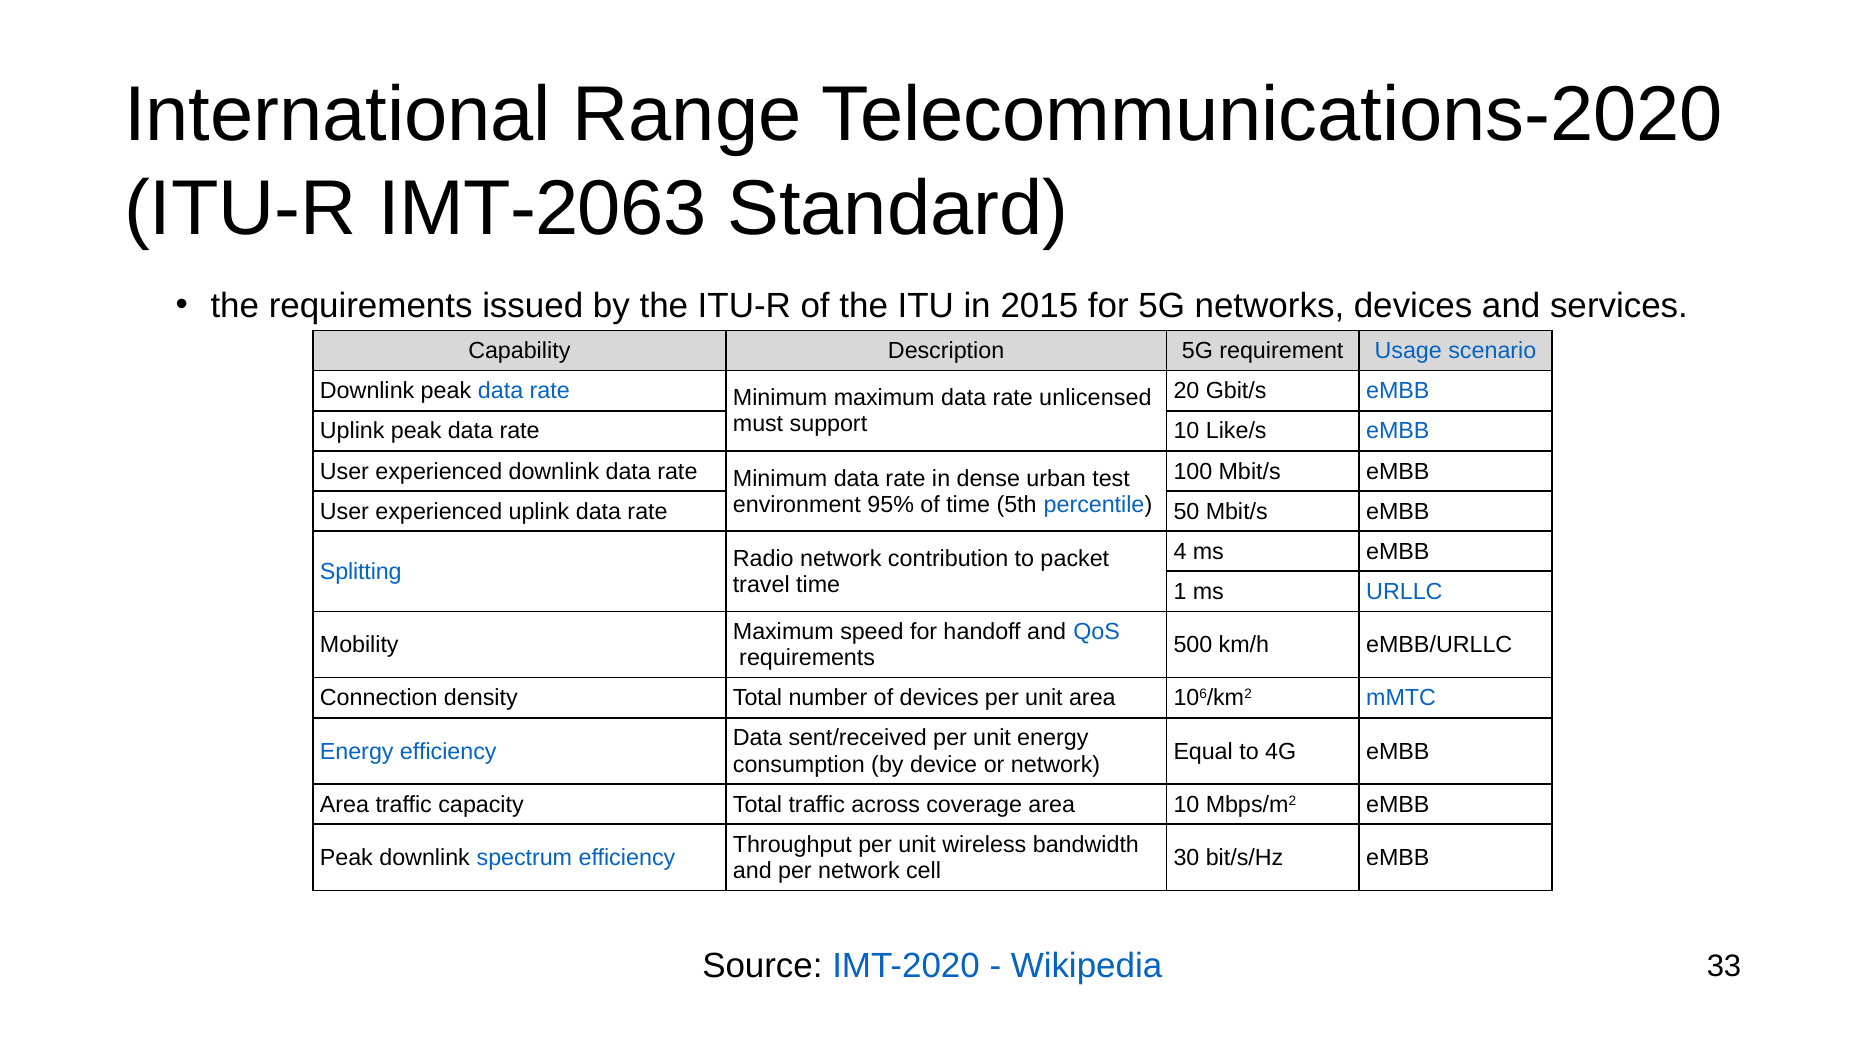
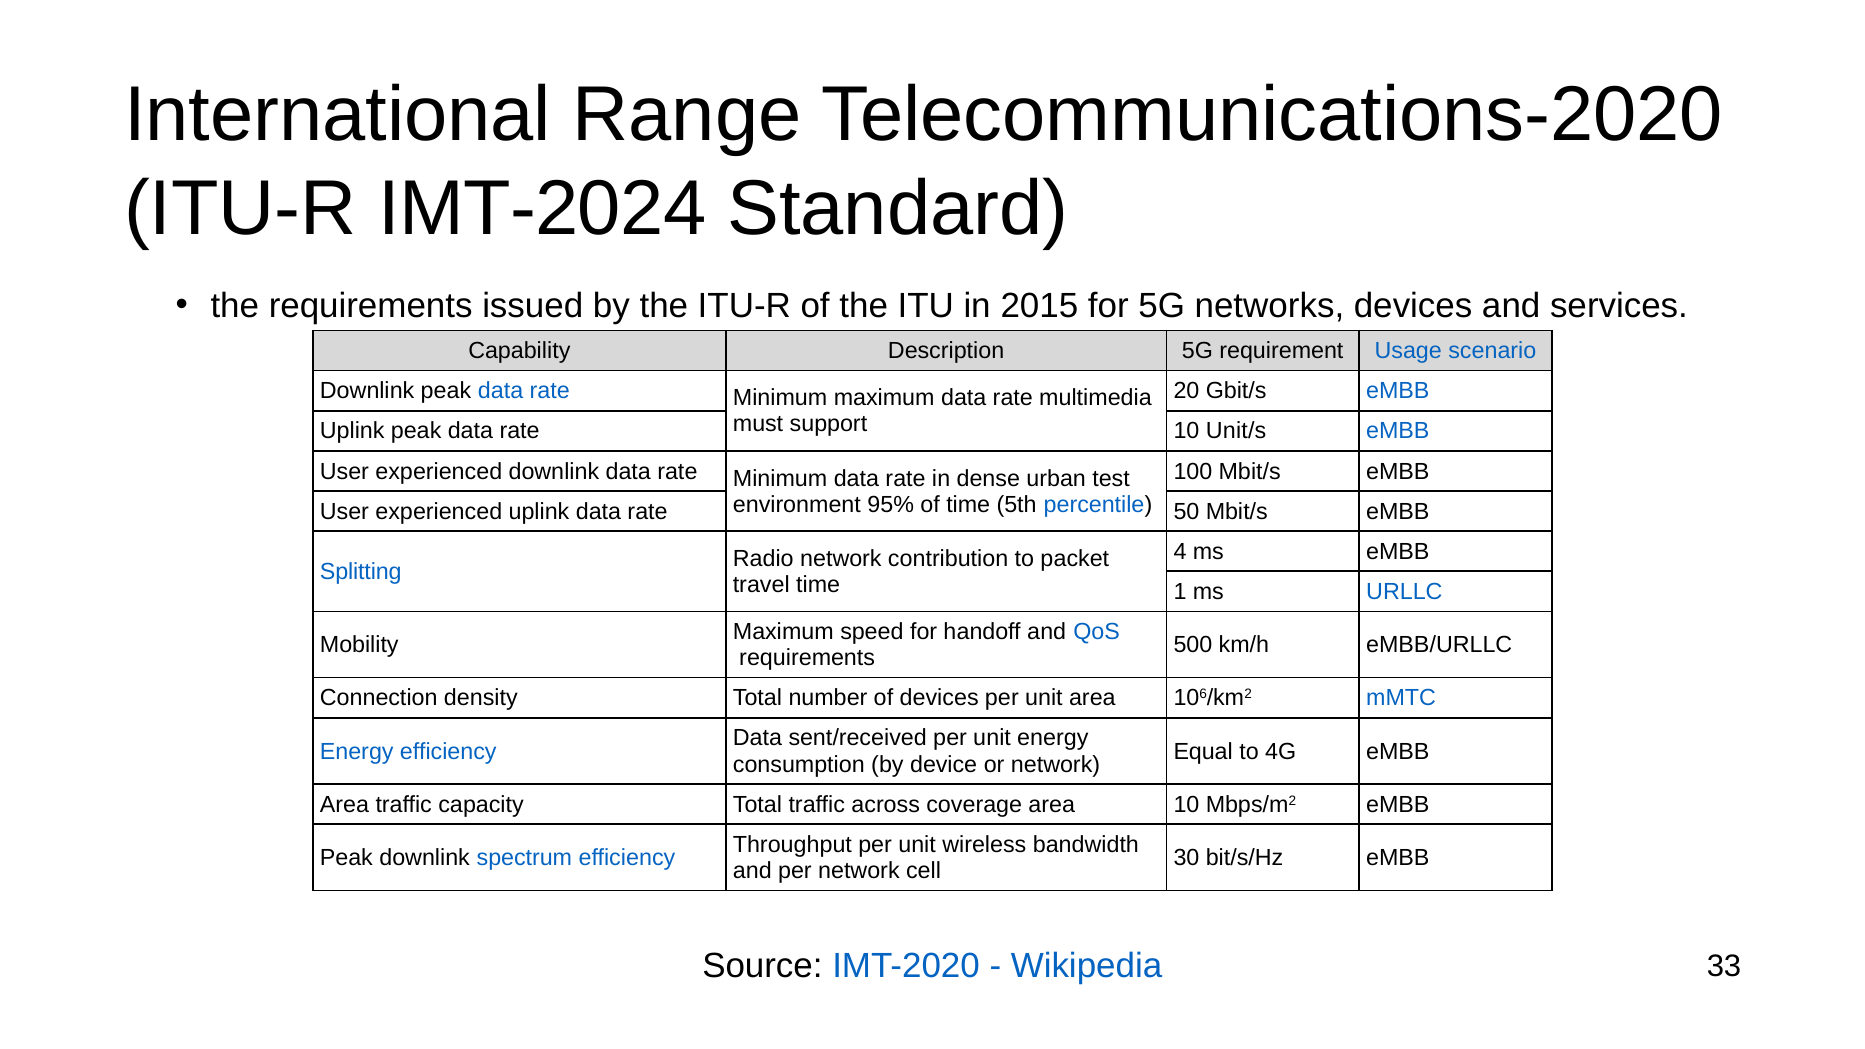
IMT-2063: IMT-2063 -> IMT-2024
unlicensed: unlicensed -> multimedia
Like/s: Like/s -> Unit/s
